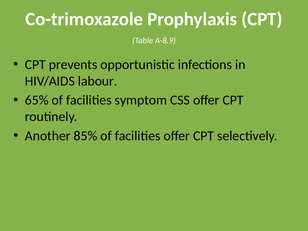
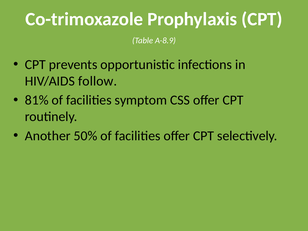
labour: labour -> follow
65%: 65% -> 81%
85%: 85% -> 50%
